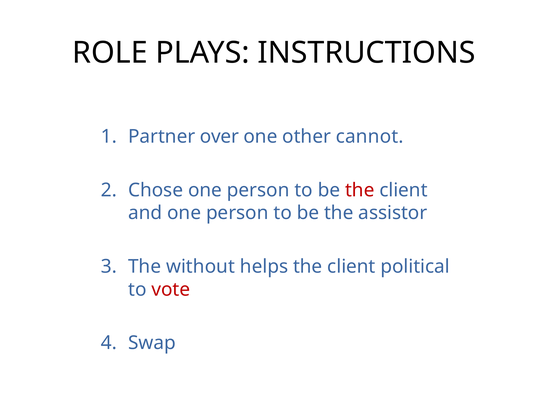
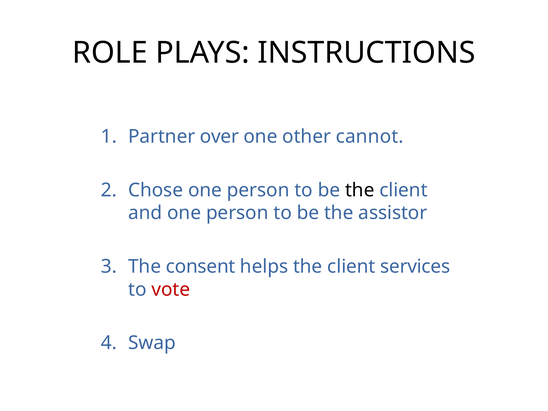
the at (360, 190) colour: red -> black
without: without -> consent
political: political -> services
